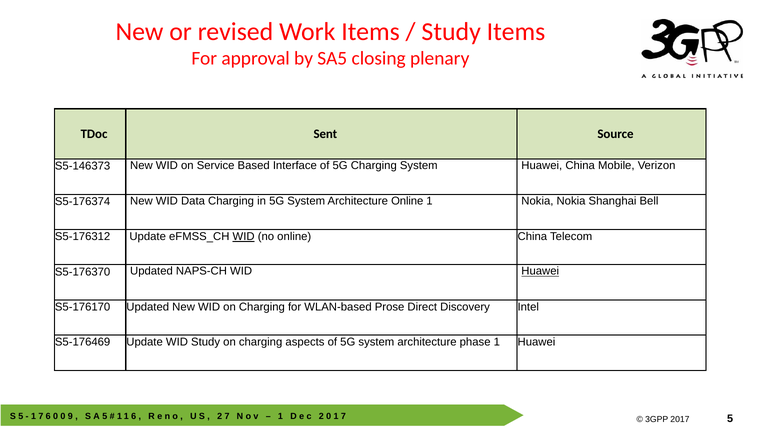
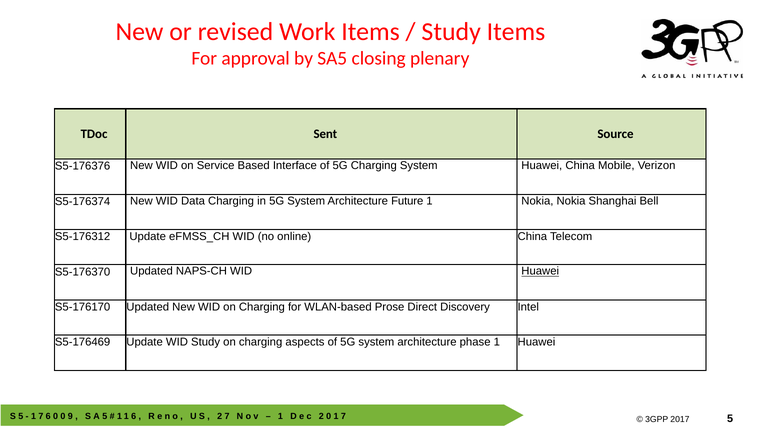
S5-146373: S5-146373 -> S5-176376
Architecture Online: Online -> Future
WID at (244, 237) underline: present -> none
